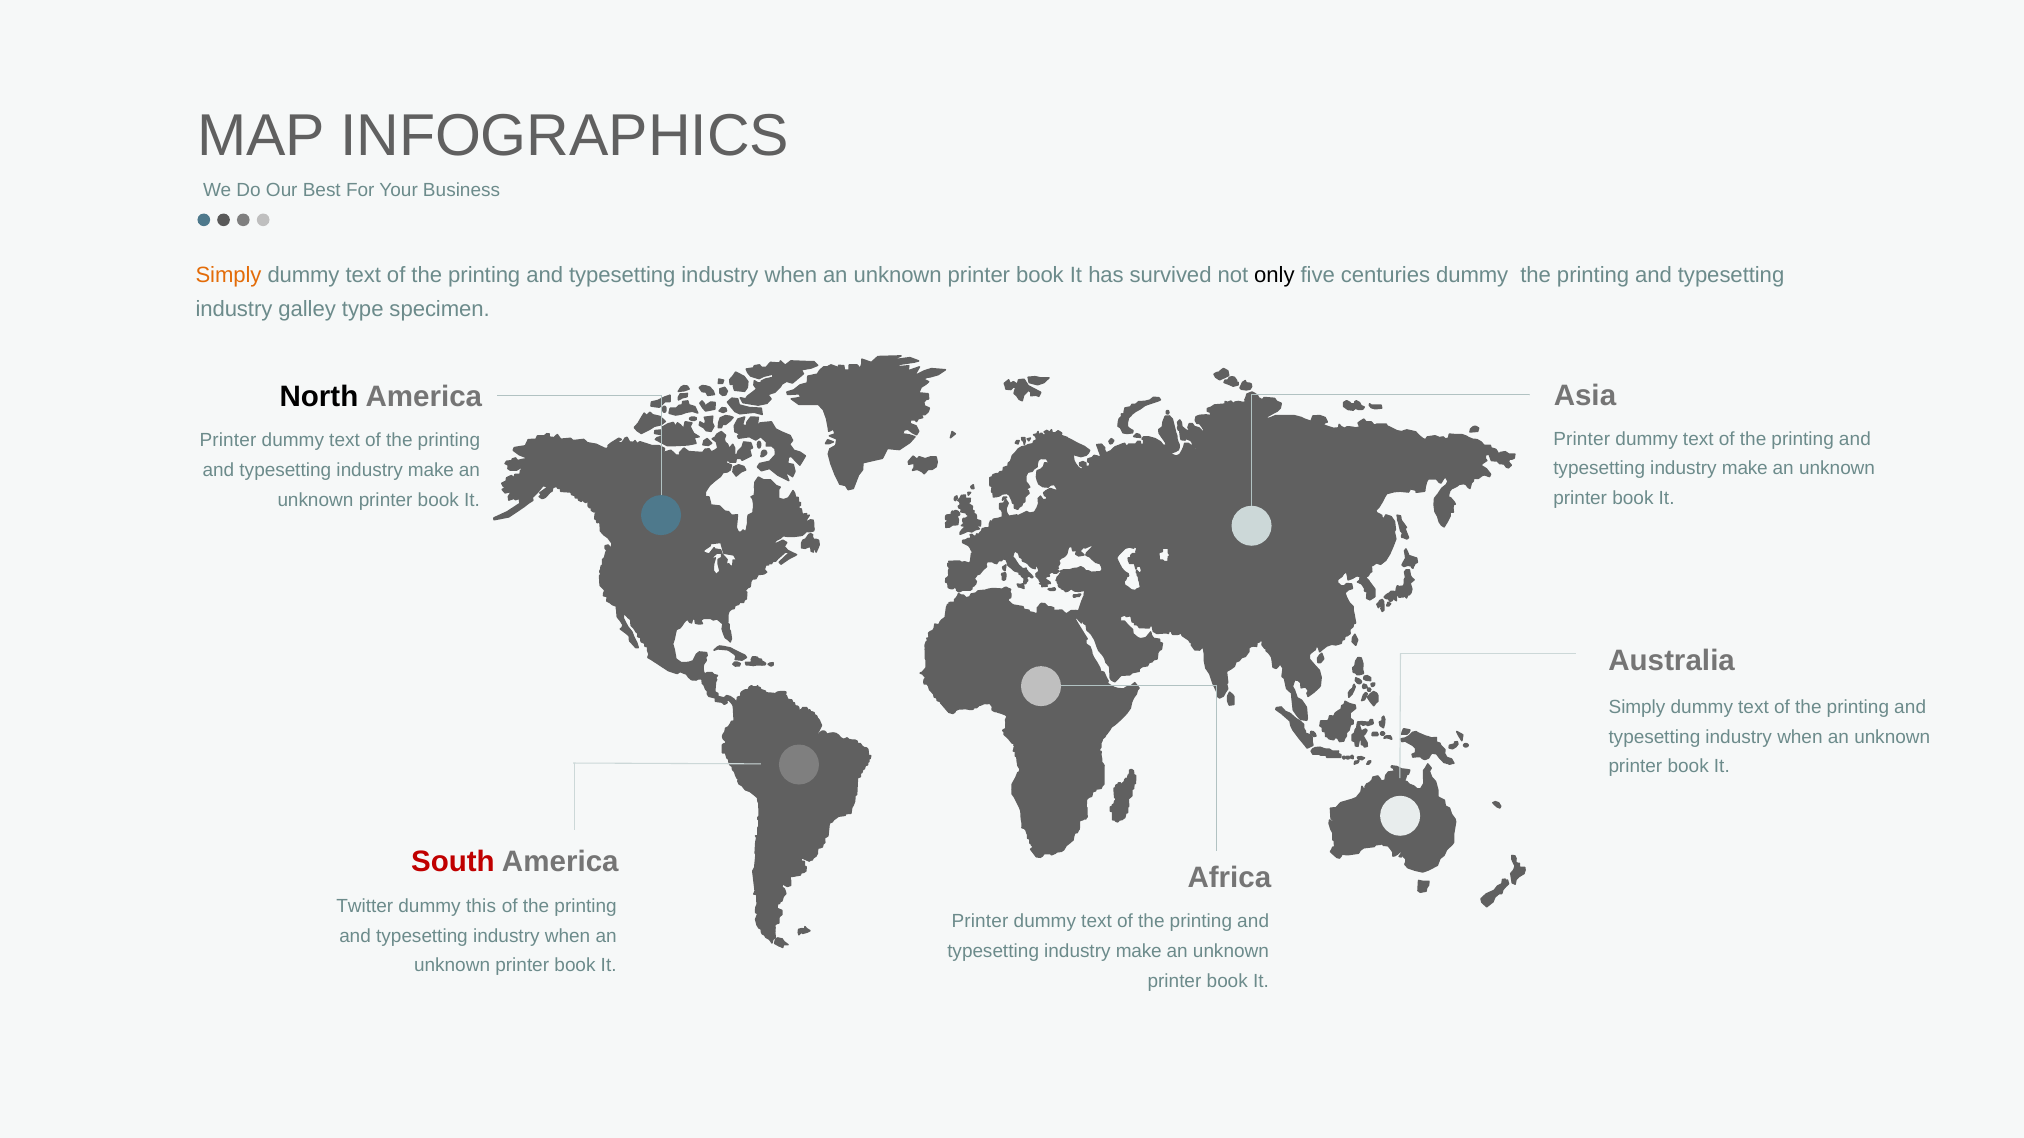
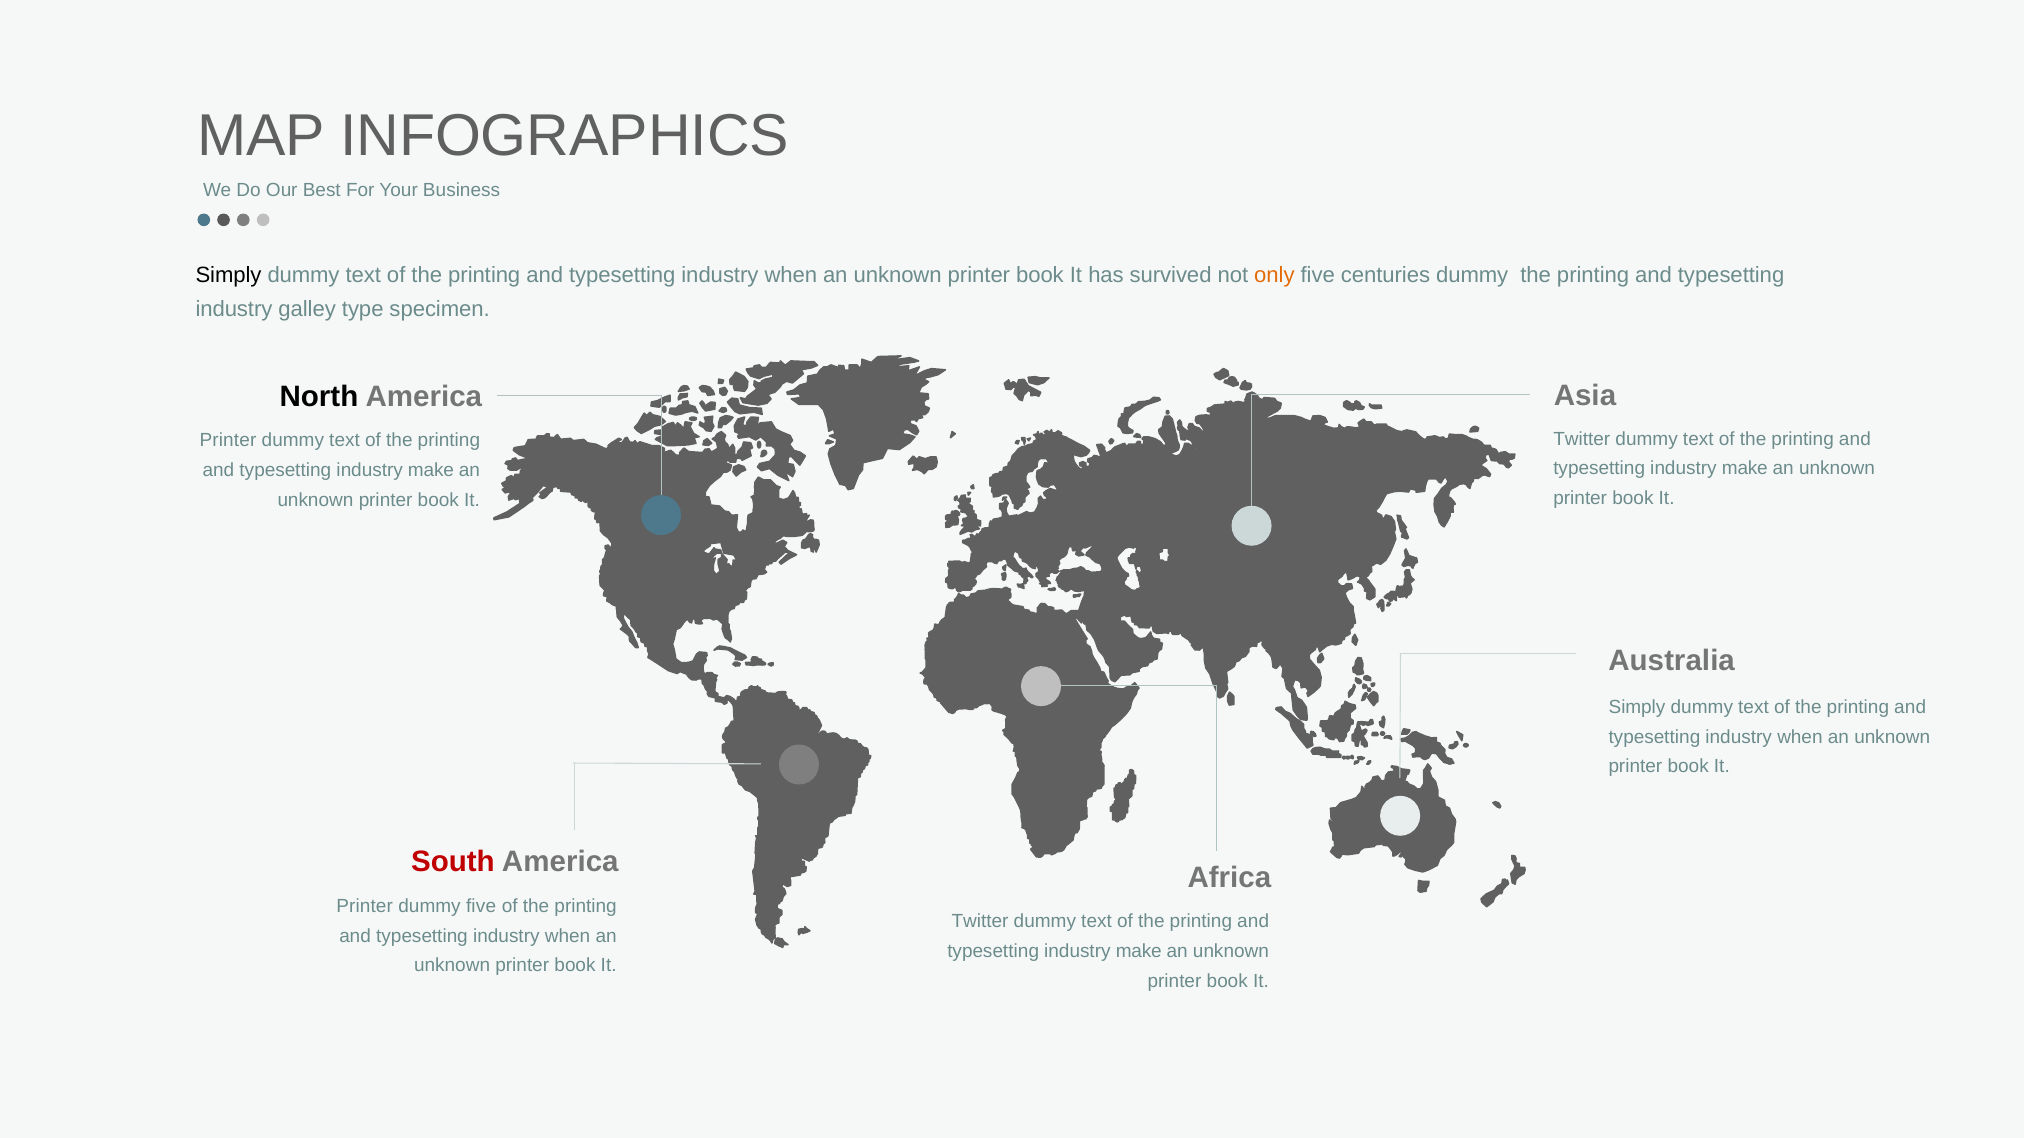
Simply at (229, 276) colour: orange -> black
only colour: black -> orange
Printer at (1582, 439): Printer -> Twitter
Twitter at (365, 907): Twitter -> Printer
dummy this: this -> five
Printer at (980, 922): Printer -> Twitter
